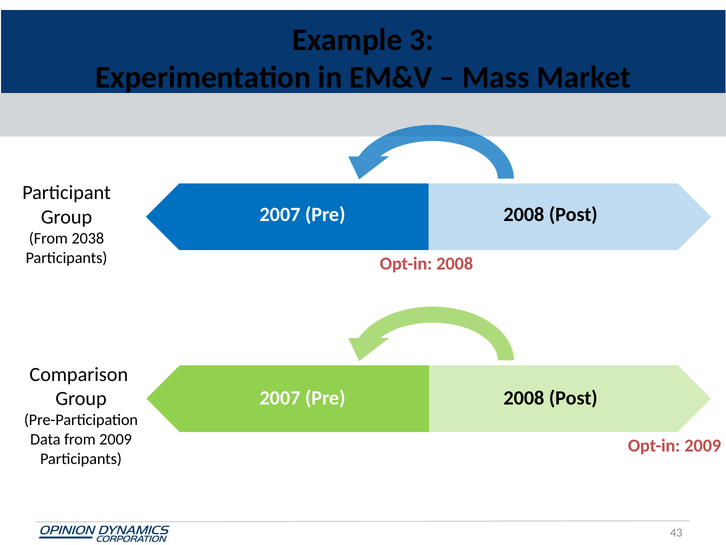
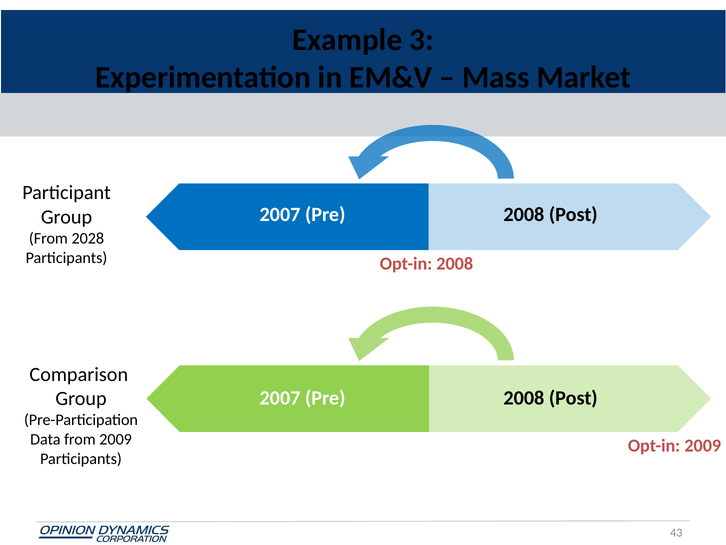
2038: 2038 -> 2028
